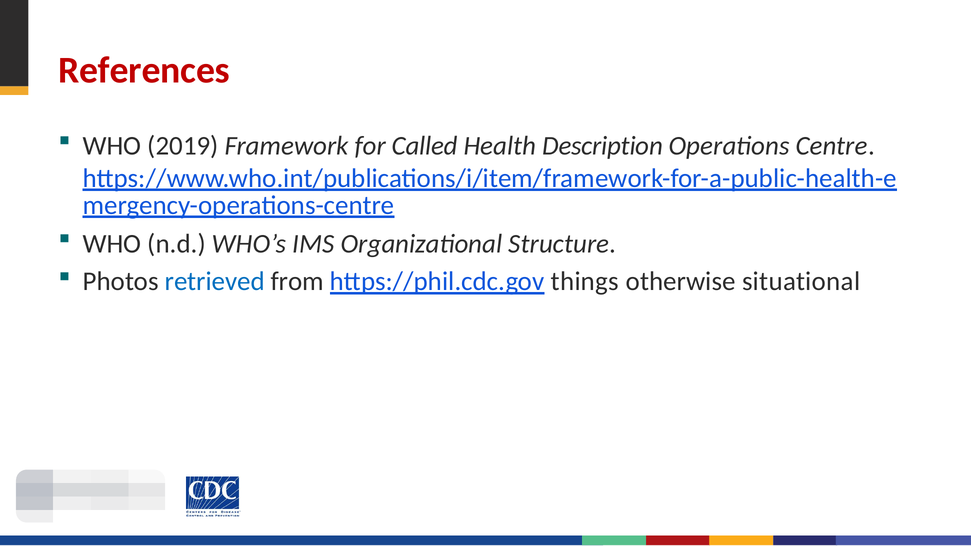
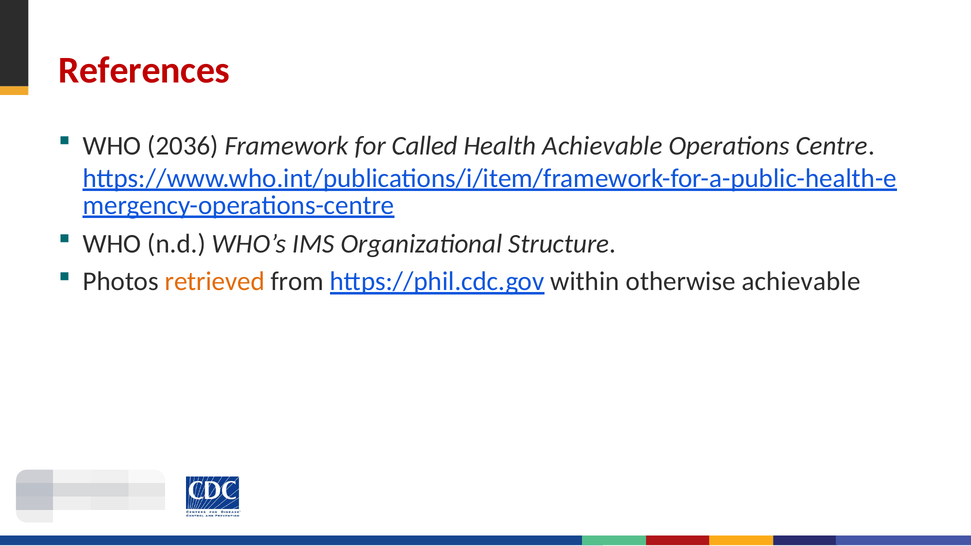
2019: 2019 -> 2036
Health Description: Description -> Achievable
retrieved colour: blue -> orange
things: things -> within
otherwise situational: situational -> achievable
